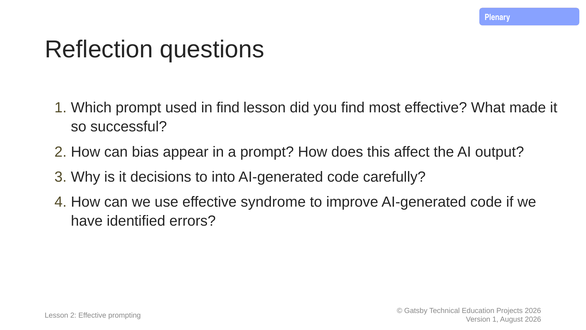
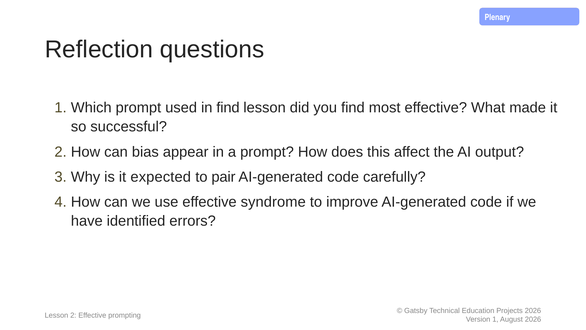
decisions: decisions -> expected
into: into -> pair
